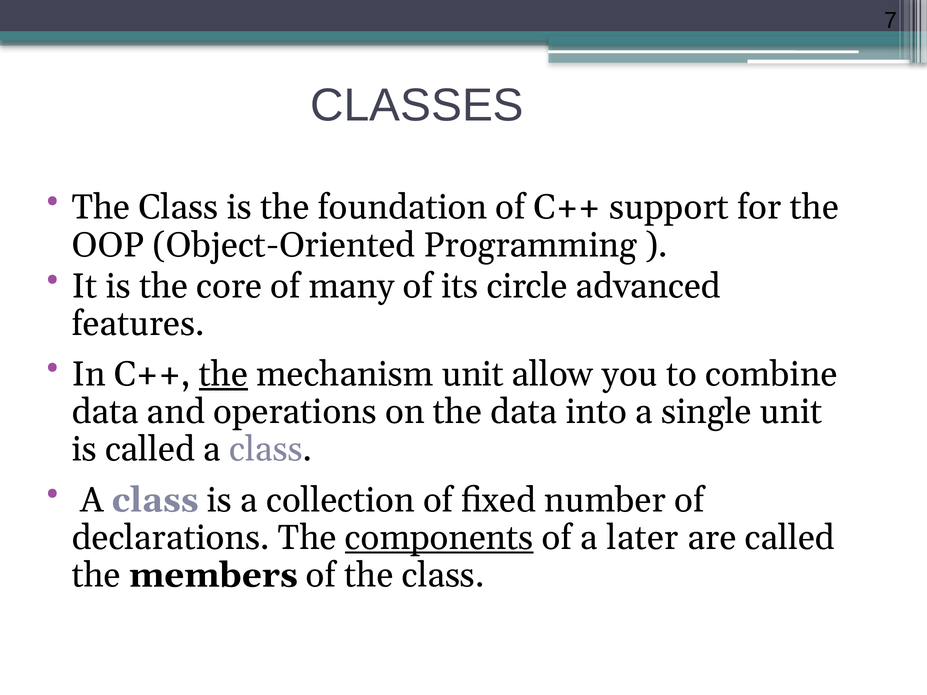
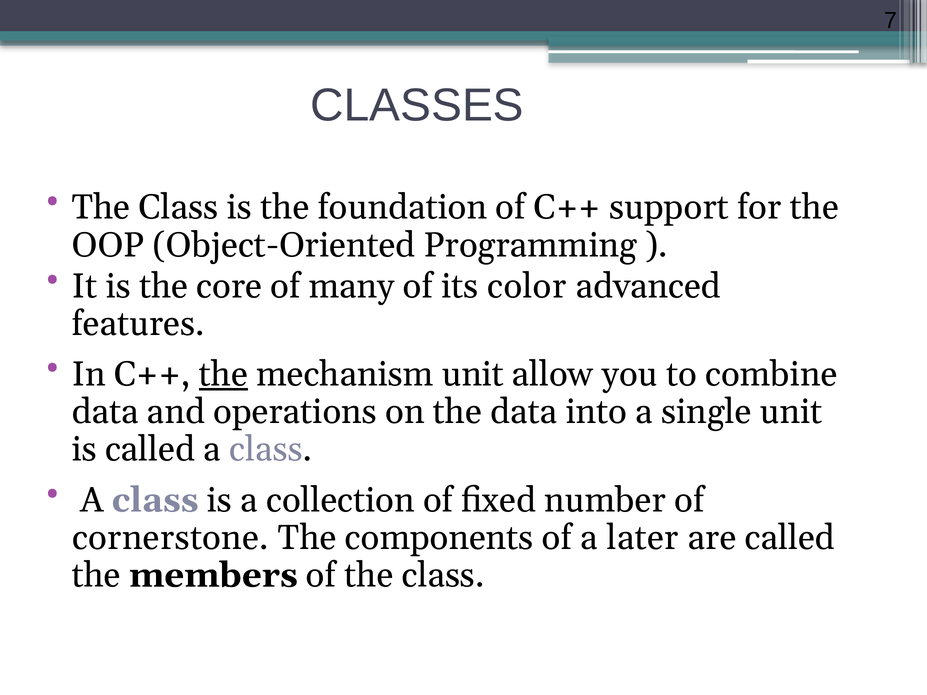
circle: circle -> color
declarations: declarations -> cornerstone
components underline: present -> none
